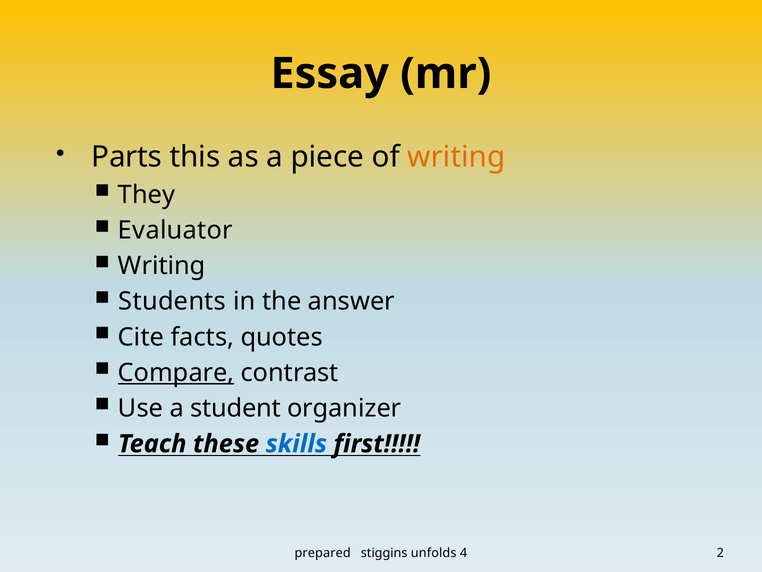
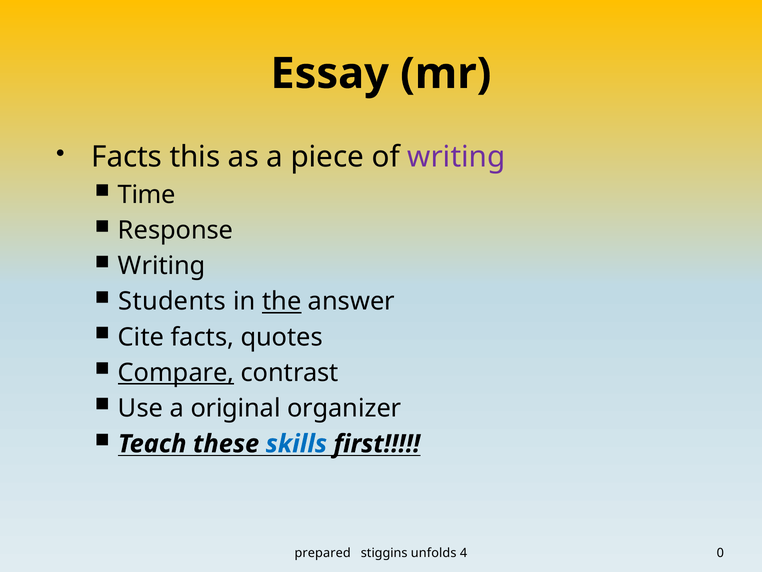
Parts at (127, 157): Parts -> Facts
writing at (456, 157) colour: orange -> purple
They: They -> Time
Evaluator: Evaluator -> Response
the underline: none -> present
student: student -> original
2: 2 -> 0
